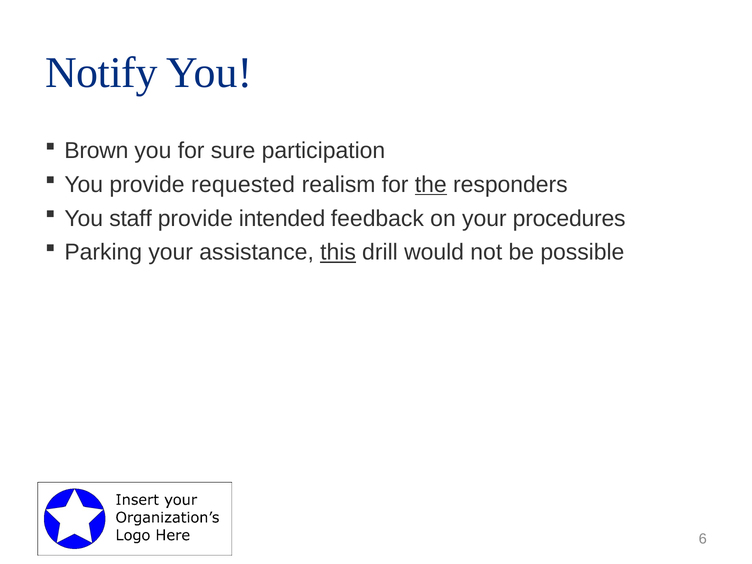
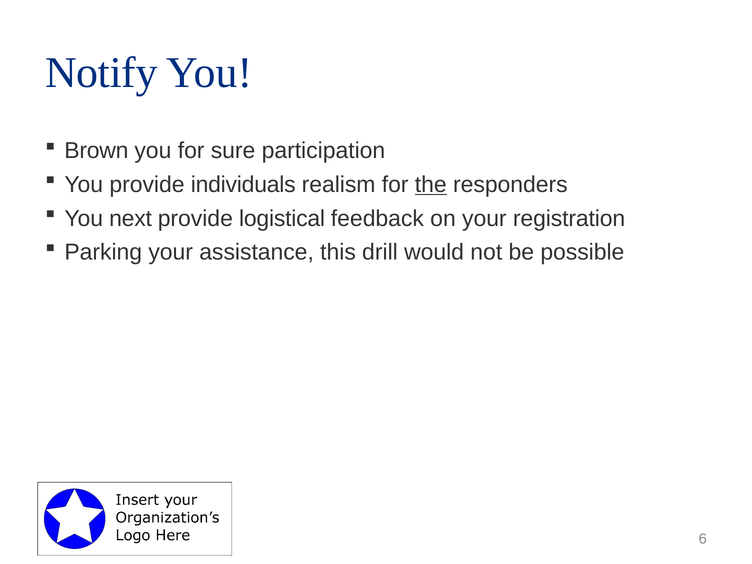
requested: requested -> individuals
staff: staff -> next
intended: intended -> logistical
procedures: procedures -> registration
this underline: present -> none
